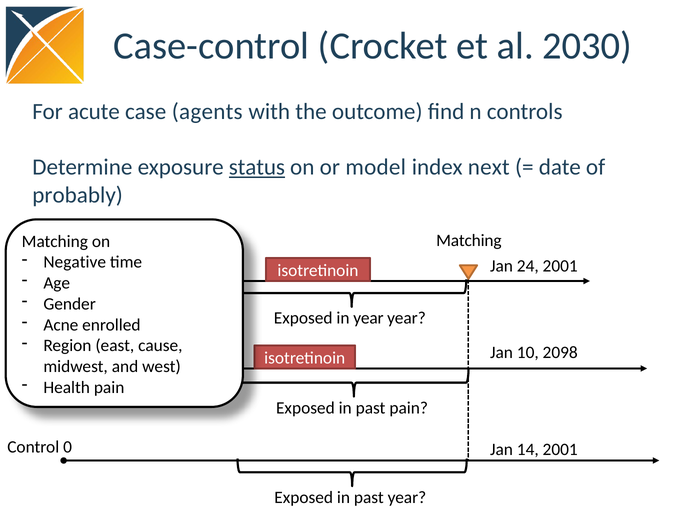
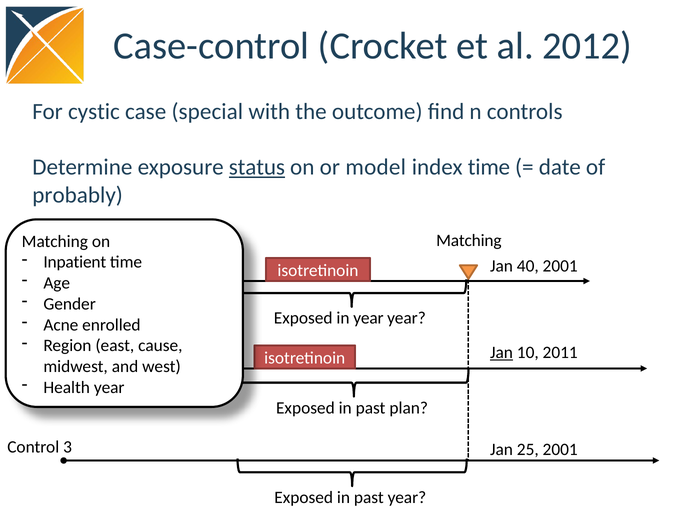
2030: 2030 -> 2012
acute: acute -> cystic
agents: agents -> special
index next: next -> time
Negative: Negative -> Inpatient
24: 24 -> 40
Jan at (502, 352) underline: none -> present
2098: 2098 -> 2011
Health pain: pain -> year
past pain: pain -> plan
0: 0 -> 3
14: 14 -> 25
